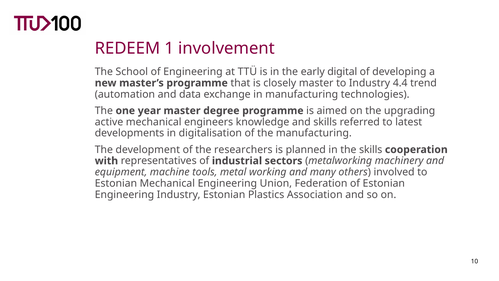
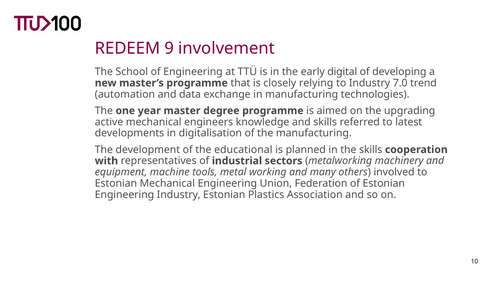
1: 1 -> 9
closely master: master -> relying
4.4: 4.4 -> 7.0
researchers: researchers -> educational
